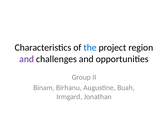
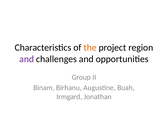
the colour: blue -> orange
